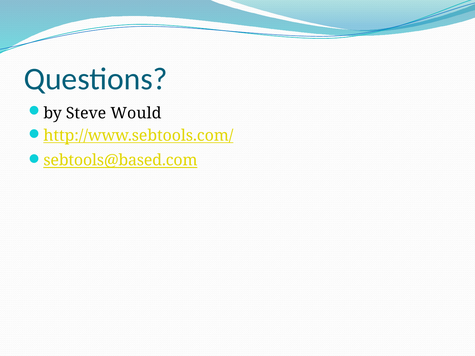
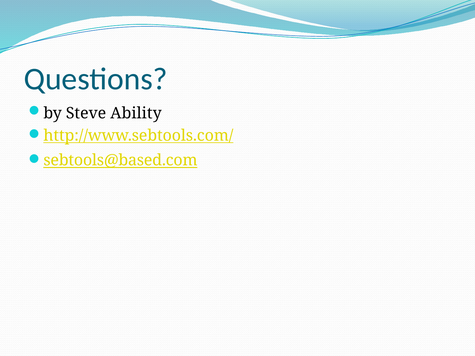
Would: Would -> Ability
